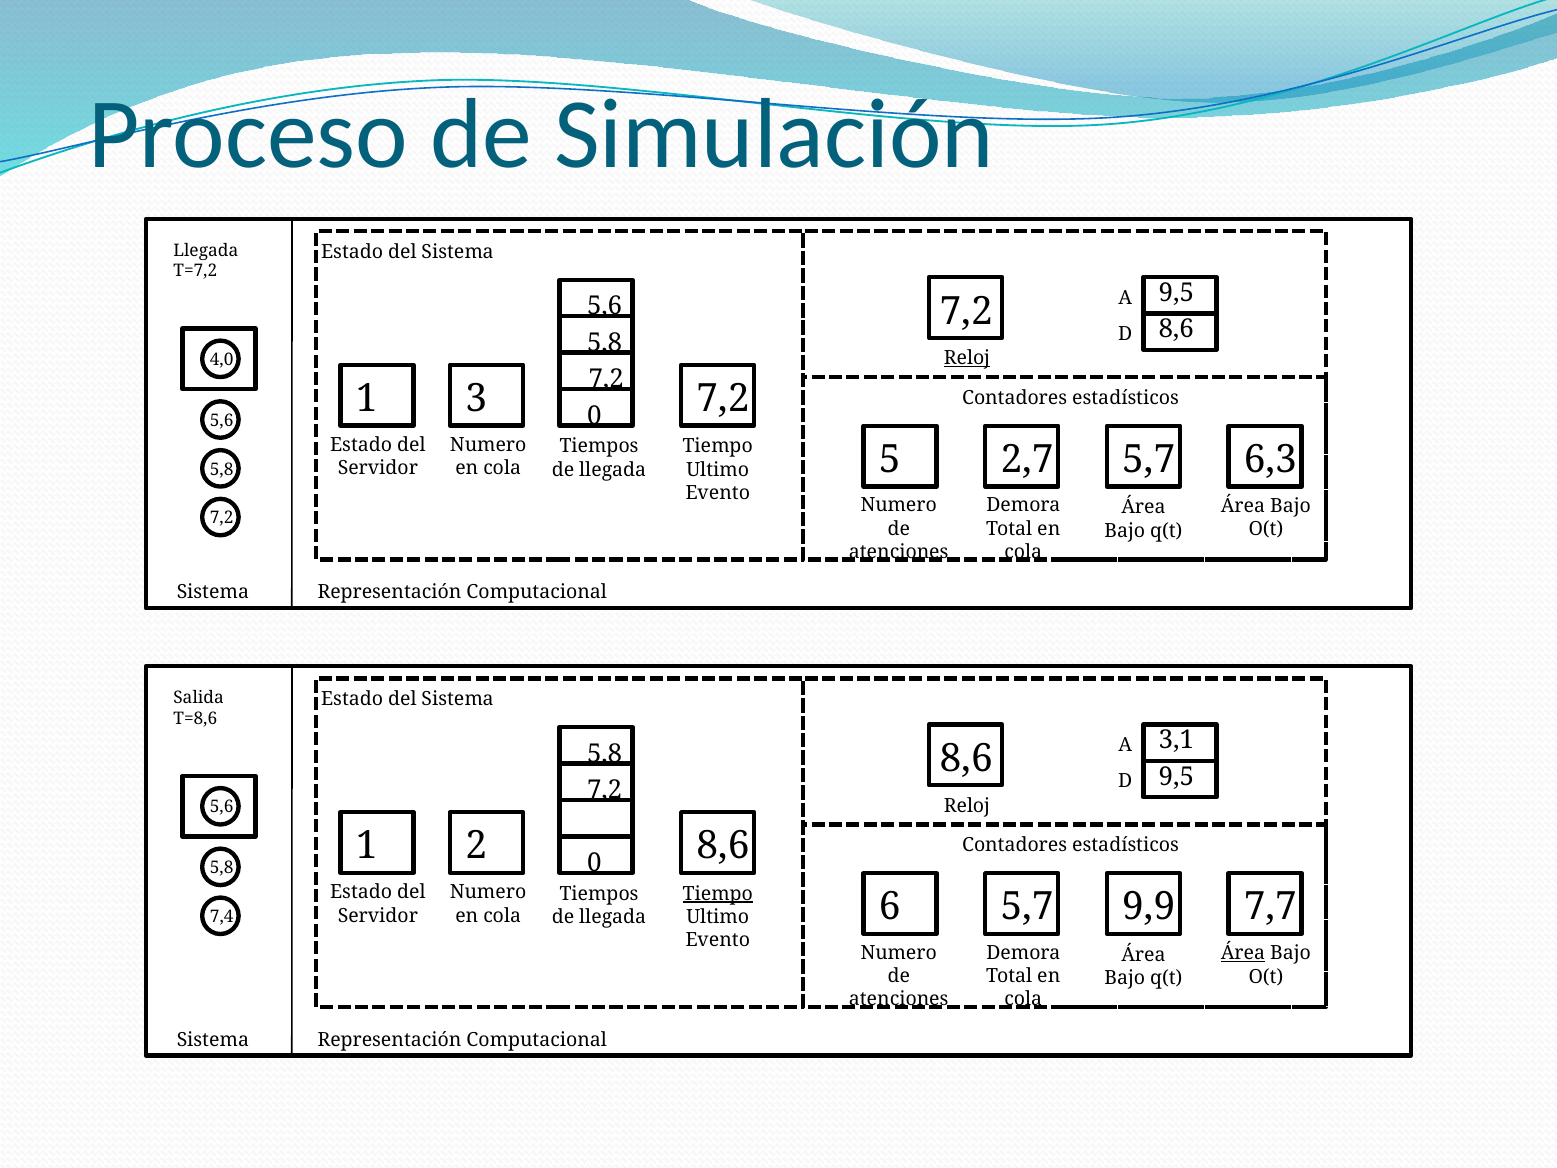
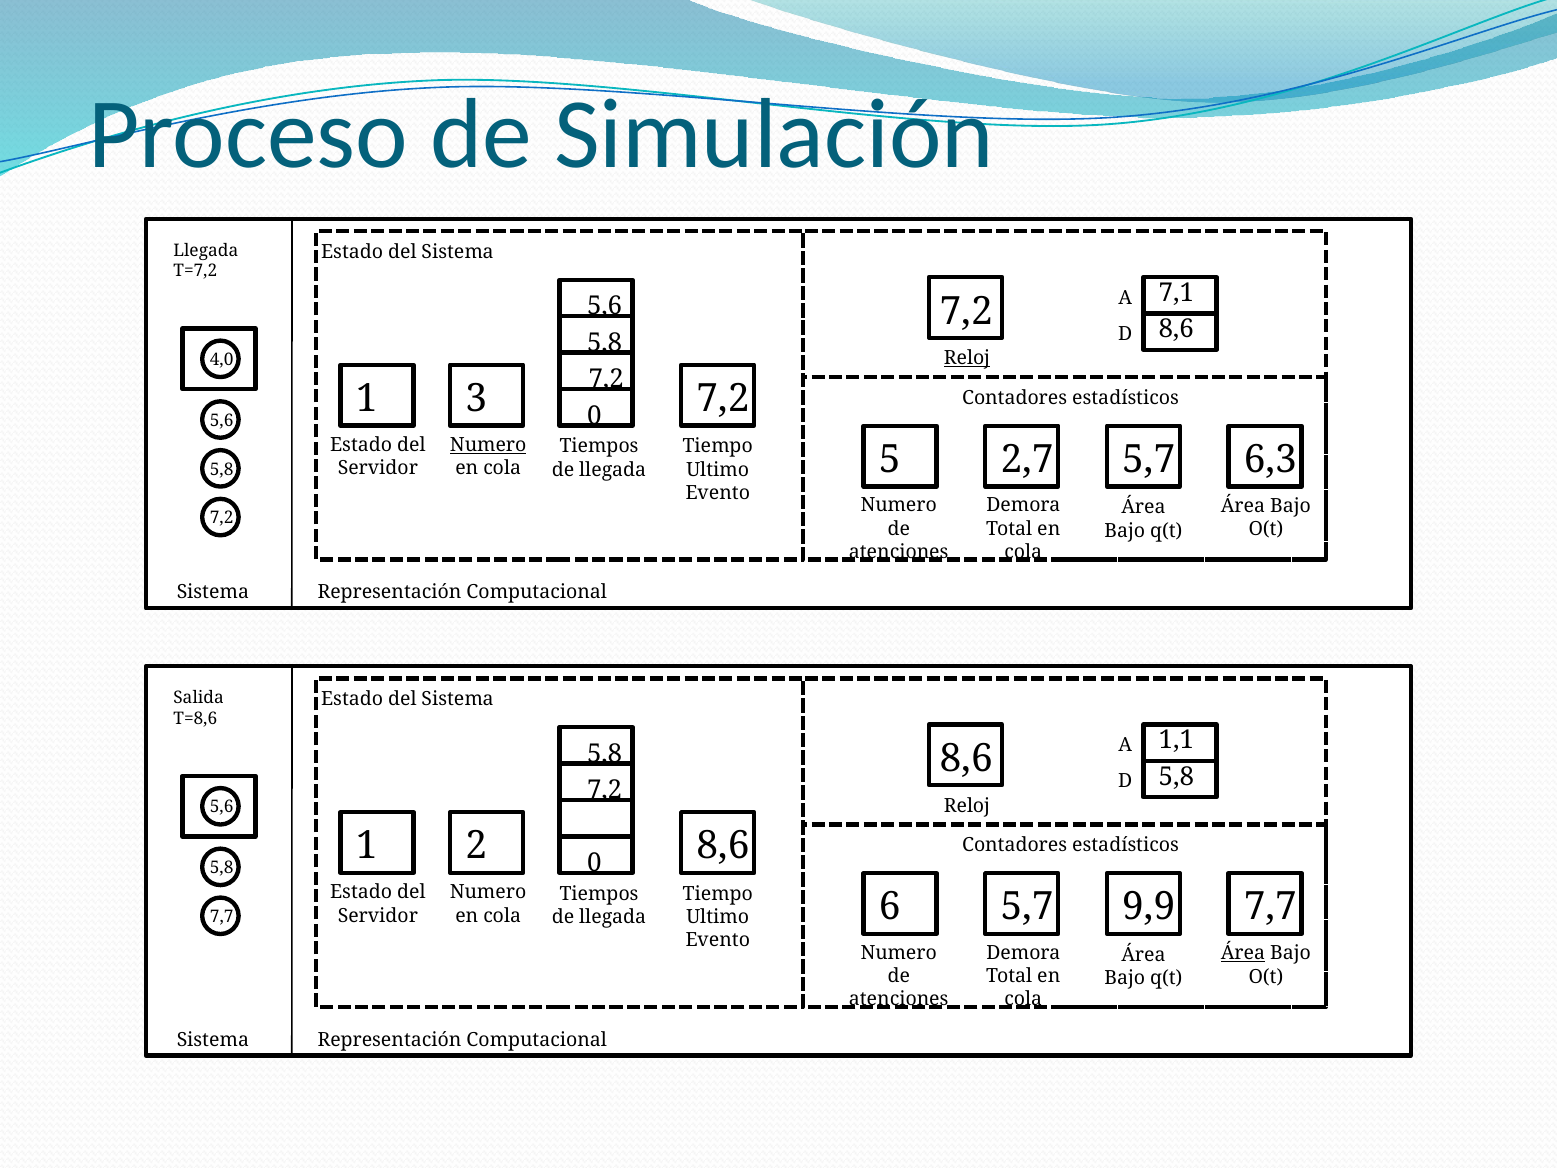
9,5 at (1176, 293): 9,5 -> 7,1
Numero at (488, 445) underline: none -> present
3,1: 3,1 -> 1,1
9,5 at (1176, 776): 9,5 -> 5,8
Tiempo at (718, 894) underline: present -> none
7,4 at (222, 917): 7,4 -> 7,7
